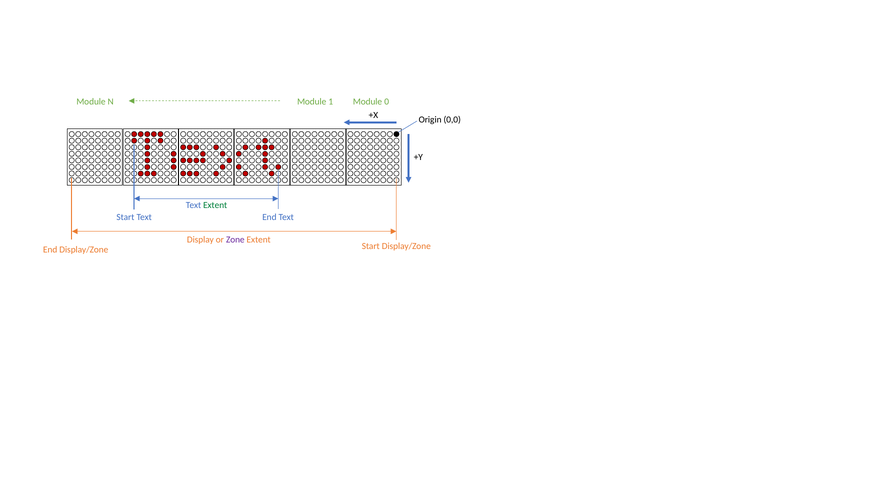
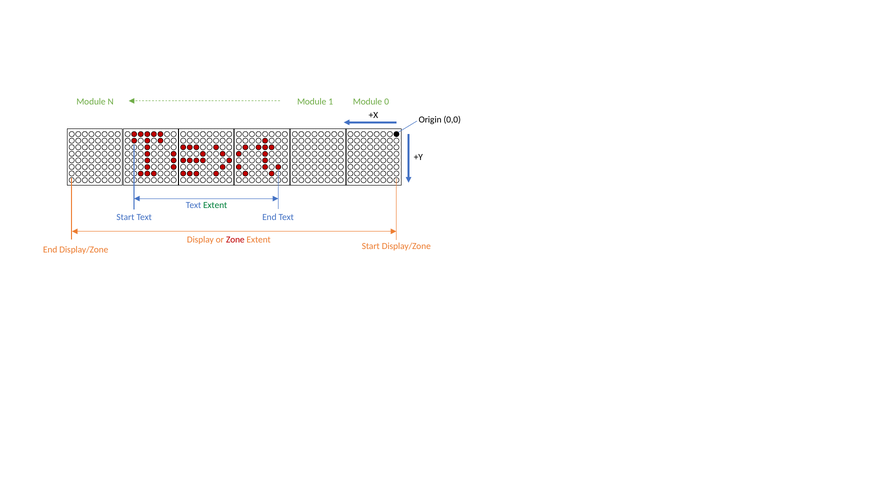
Zone colour: purple -> red
